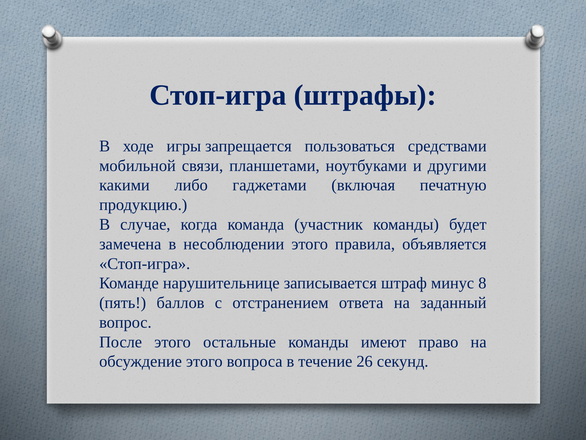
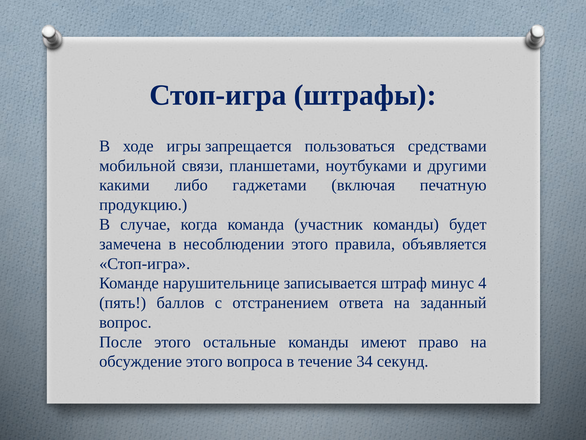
8: 8 -> 4
26: 26 -> 34
